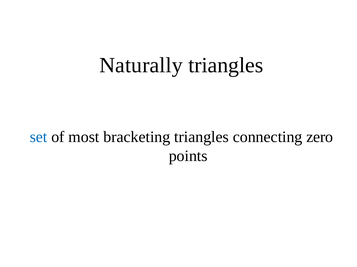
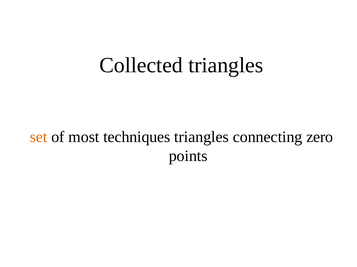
Naturally: Naturally -> Collected
set colour: blue -> orange
bracketing: bracketing -> techniques
